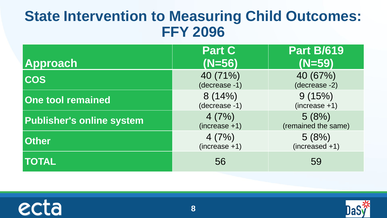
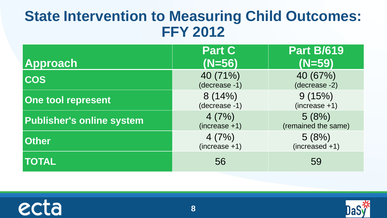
2096: 2096 -> 2012
tool remained: remained -> represent
